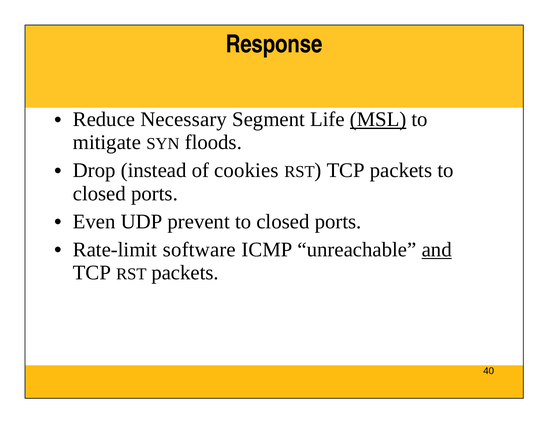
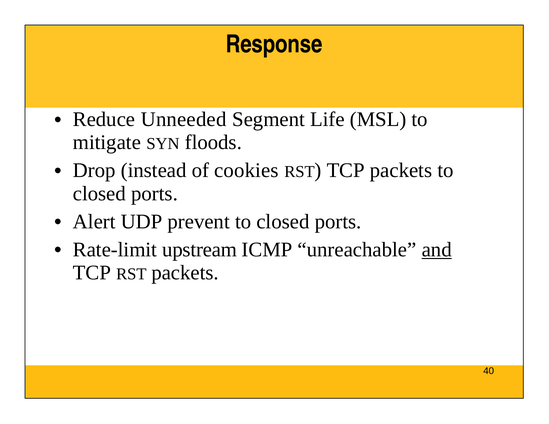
Necessary: Necessary -> Unneeded
MSL underline: present -> none
Even: Even -> Alert
software: software -> upstream
